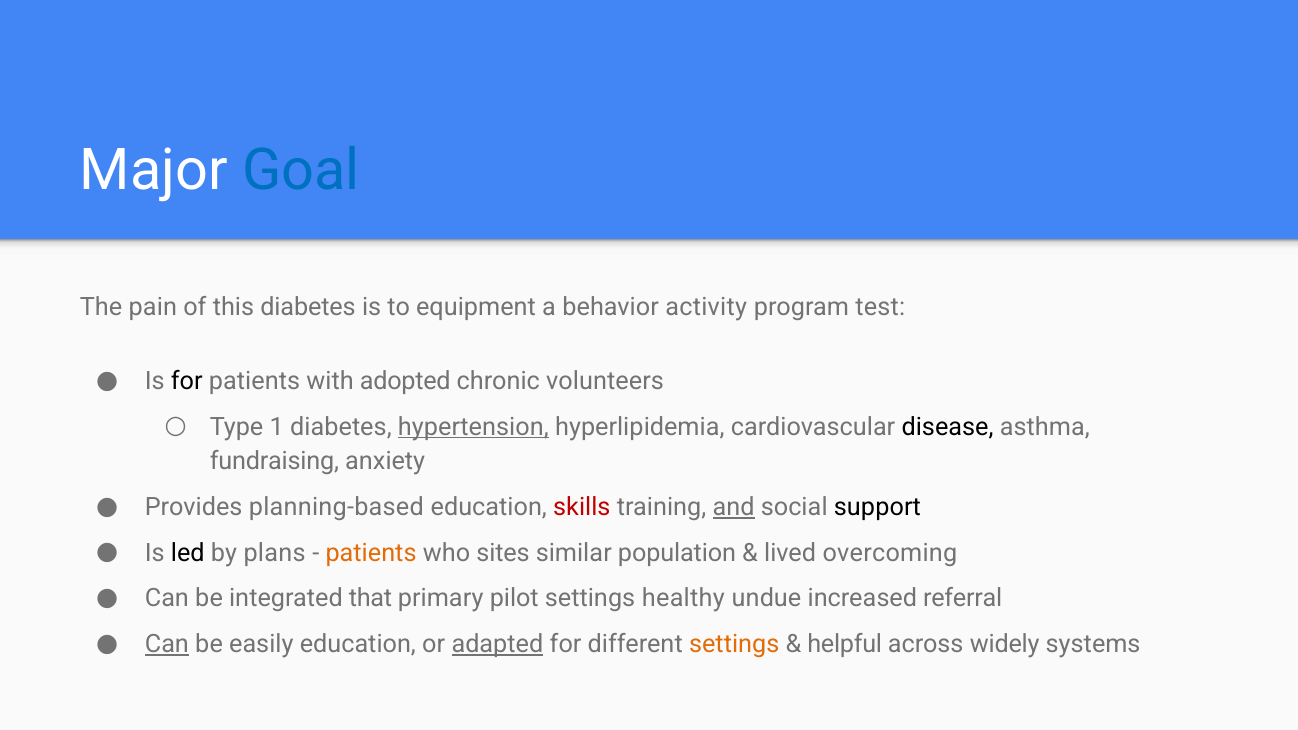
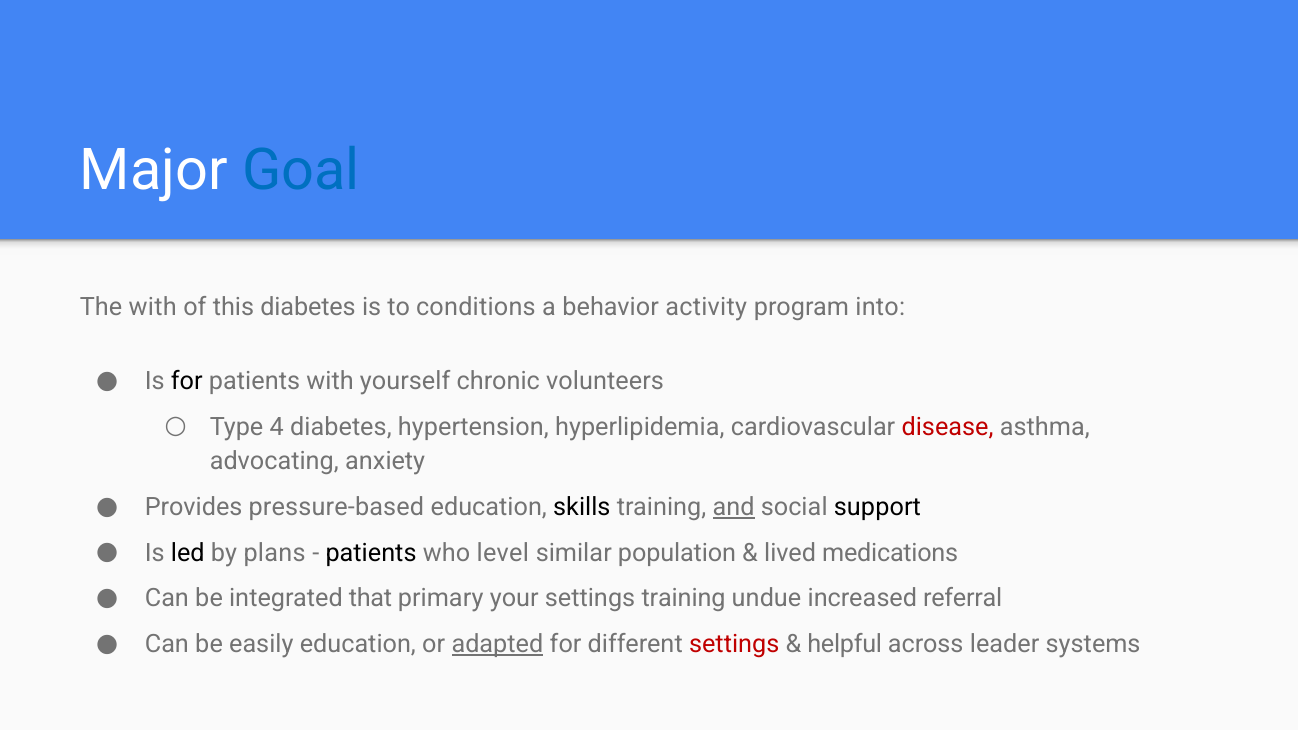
The pain: pain -> with
equipment: equipment -> conditions
test: test -> into
adopted: adopted -> yourself
1: 1 -> 4
hypertension underline: present -> none
disease colour: black -> red
fundraising: fundraising -> advocating
planning-based: planning-based -> pressure-based
skills colour: red -> black
patients at (371, 553) colour: orange -> black
sites: sites -> level
overcoming: overcoming -> medications
pilot: pilot -> your
settings healthy: healthy -> training
Can at (167, 644) underline: present -> none
settings at (734, 644) colour: orange -> red
widely: widely -> leader
